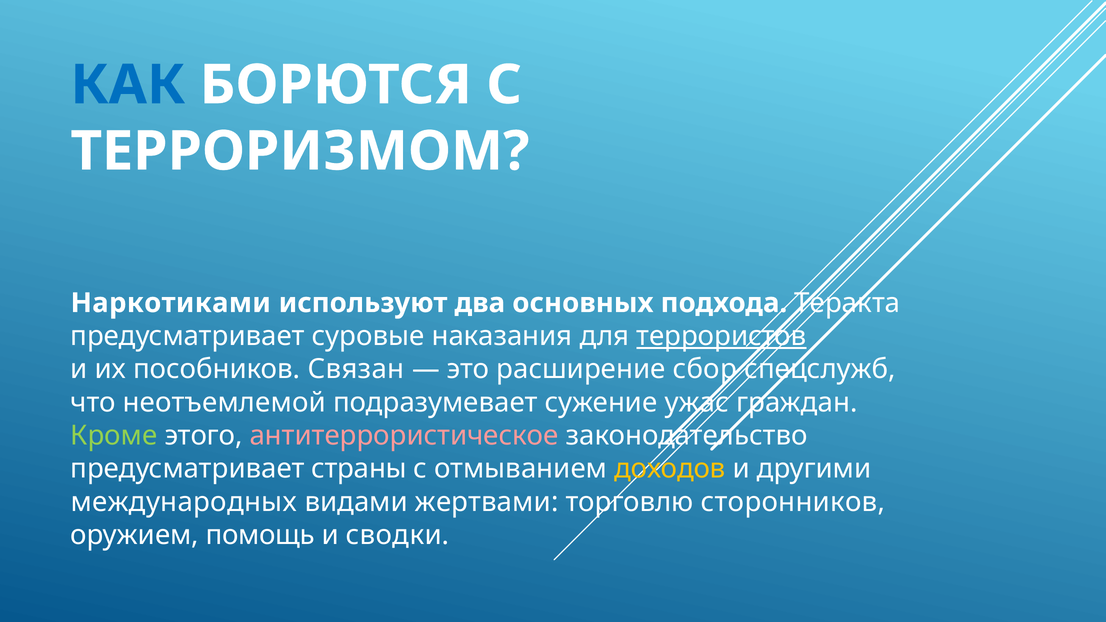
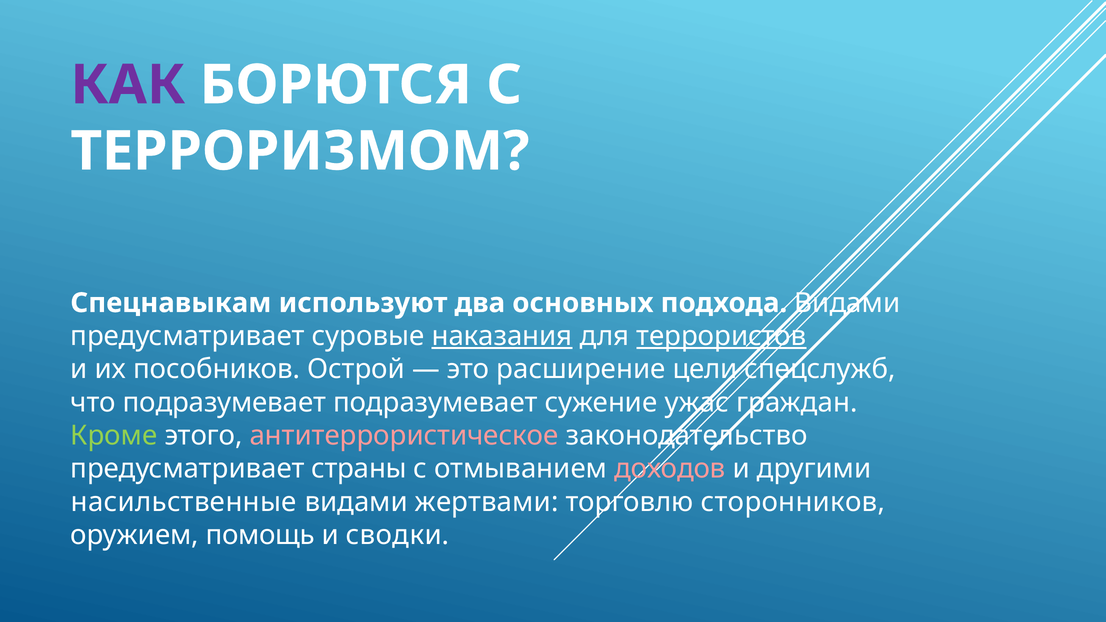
КАК colour: blue -> purple
Наркотиками: Наркотиками -> Спецнавыкам
подхода Теракта: Теракта -> Видами
наказания underline: none -> present
Связан: Связан -> Острой
сбор: сбор -> цели
что неотъемлемой: неотъемлемой -> подразумевает
доходов colour: yellow -> pink
международных: международных -> насильственные
